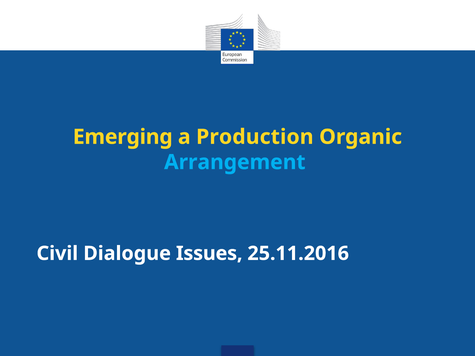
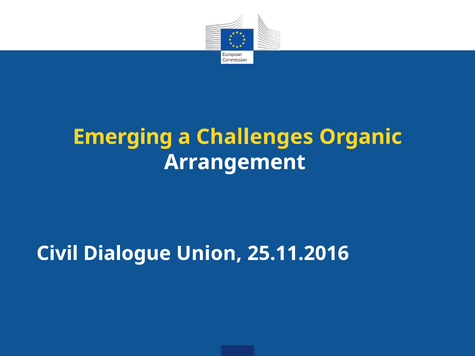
Production: Production -> Challenges
Arrangement colour: light blue -> white
Issues: Issues -> Union
